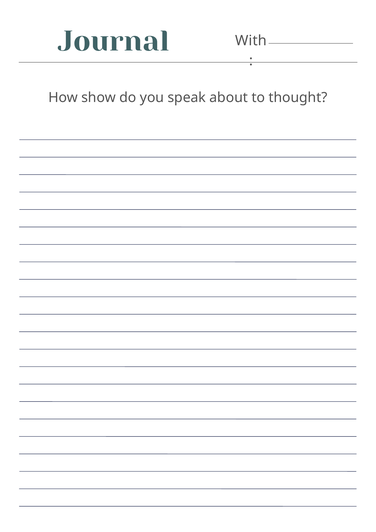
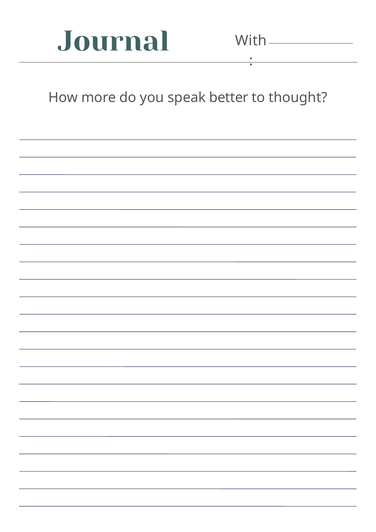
show: show -> more
about: about -> better
